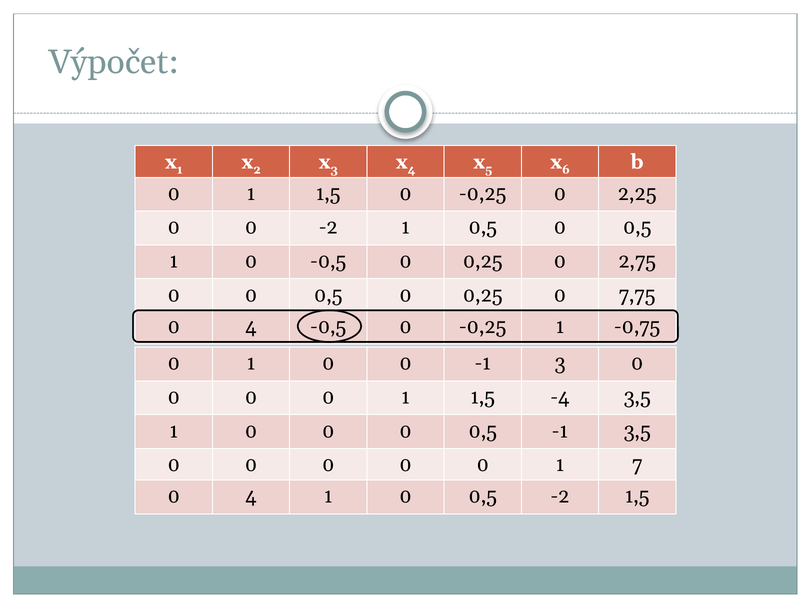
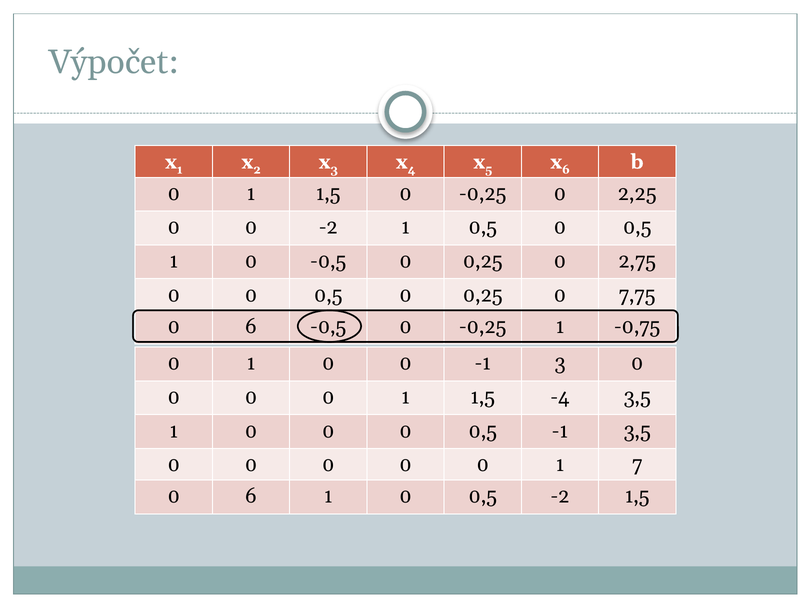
4 at (251, 327): 4 -> 6
4 at (251, 496): 4 -> 6
